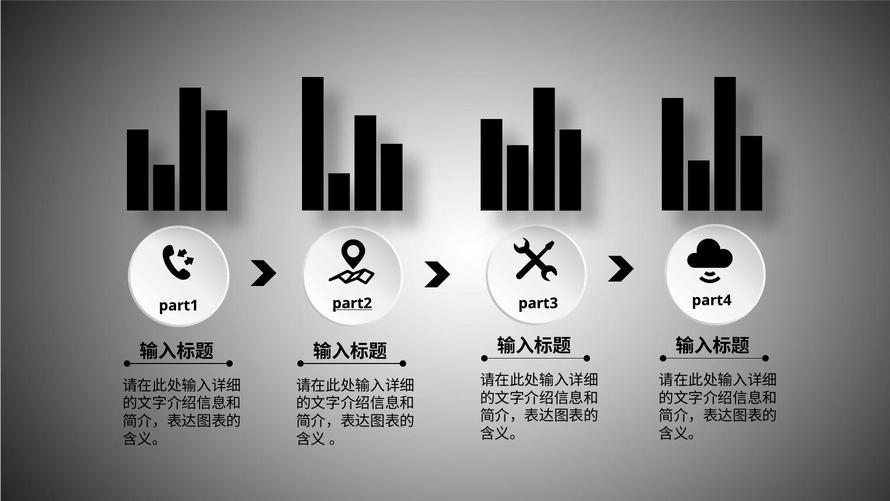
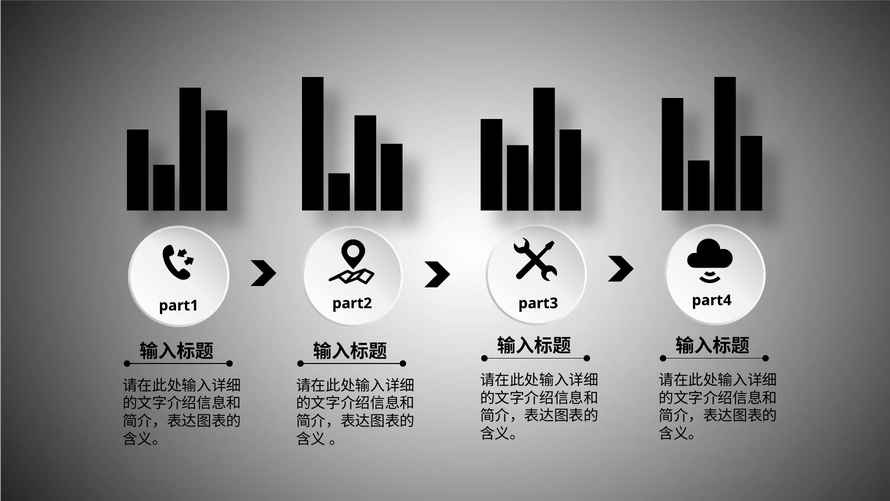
part2 underline: present -> none
